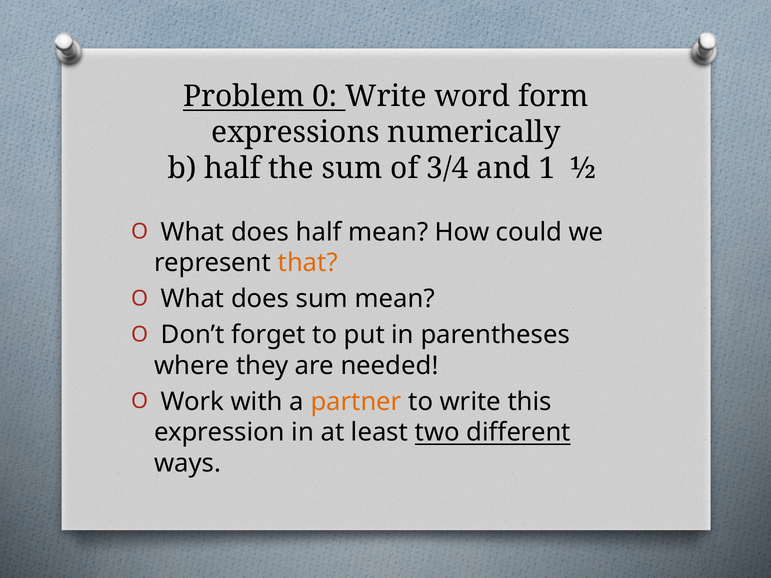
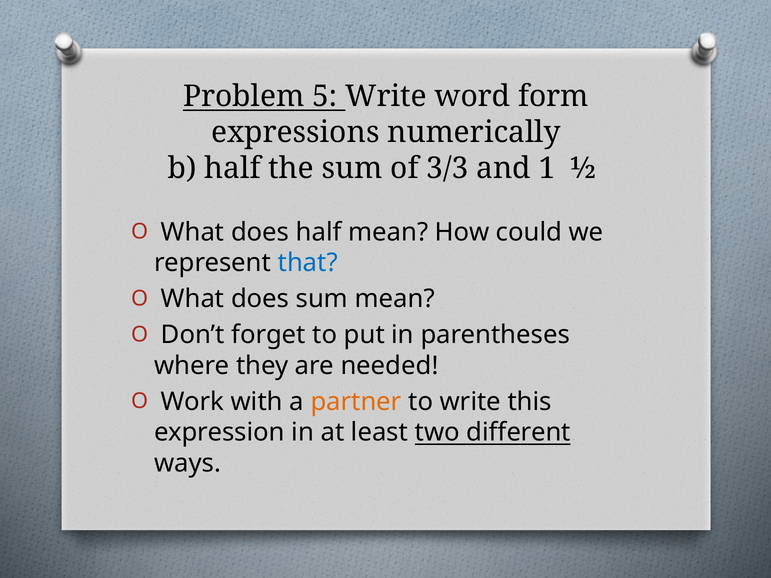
0: 0 -> 5
3/4: 3/4 -> 3/3
that colour: orange -> blue
